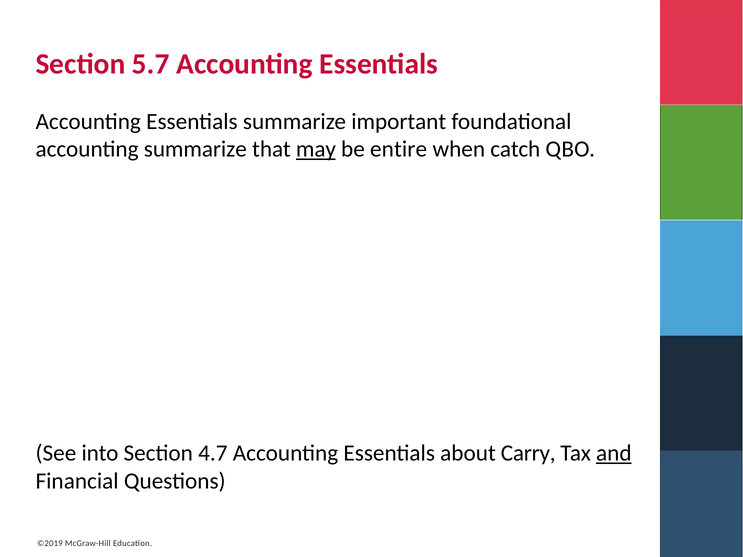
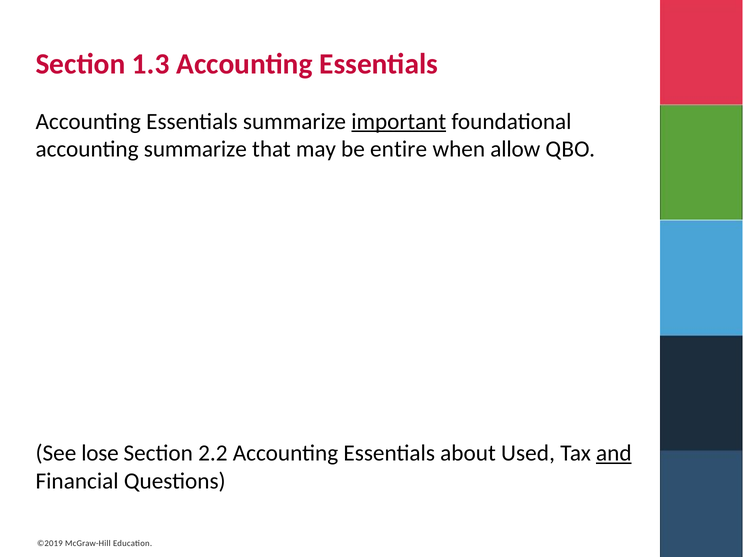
5.7: 5.7 -> 1.3
important underline: none -> present
may underline: present -> none
catch: catch -> allow
into: into -> lose
4.7: 4.7 -> 2.2
Carry: Carry -> Used
